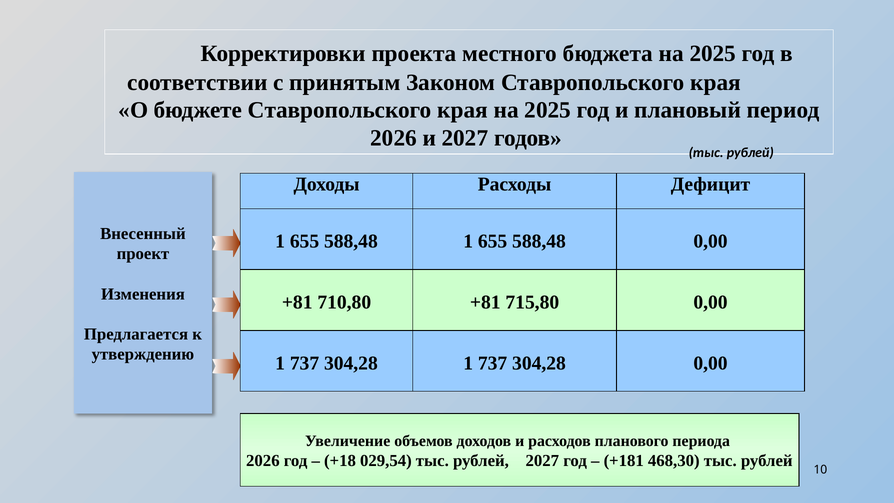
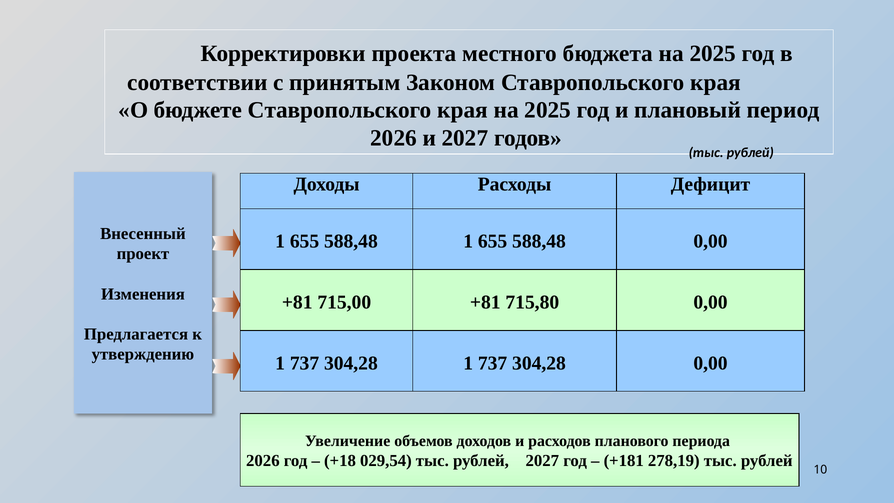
710,80: 710,80 -> 715,00
468,30: 468,30 -> 278,19
